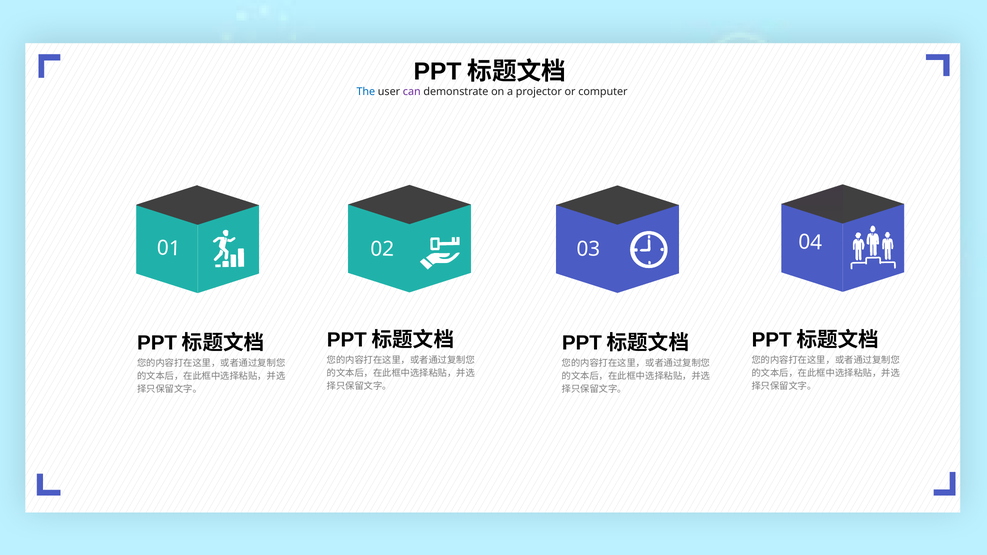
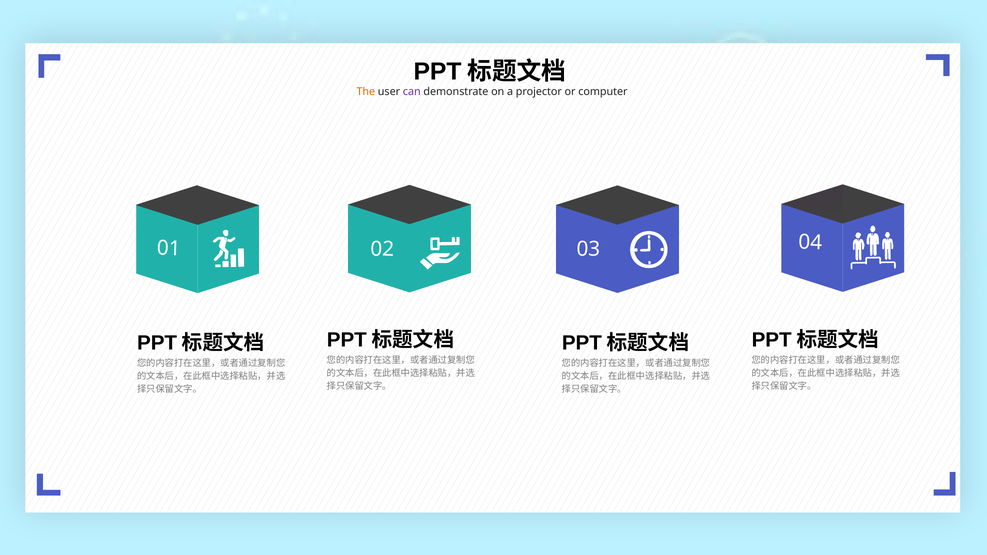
The colour: blue -> orange
